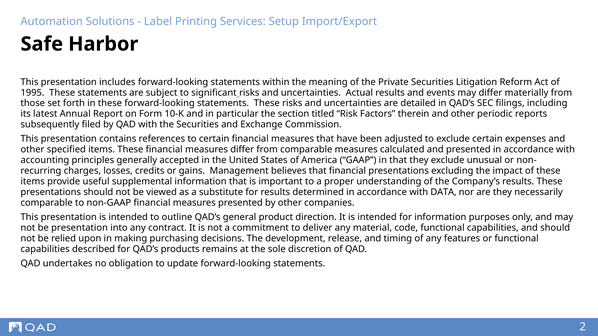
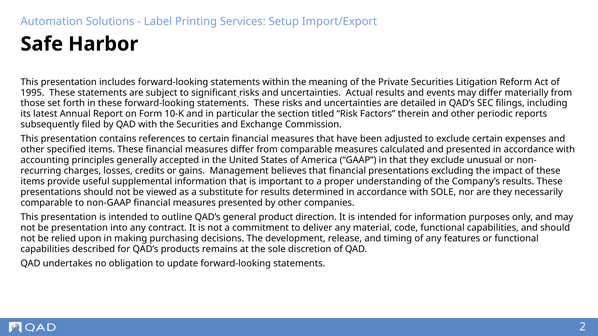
with DATA: DATA -> SOLE
